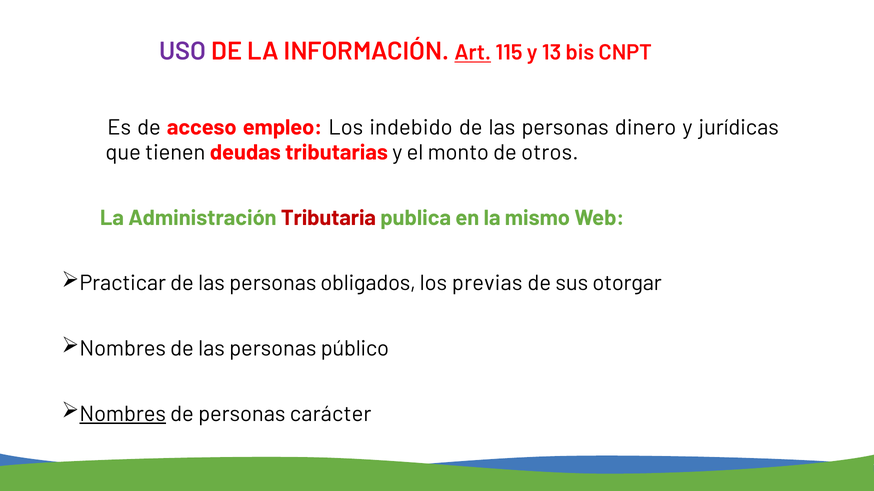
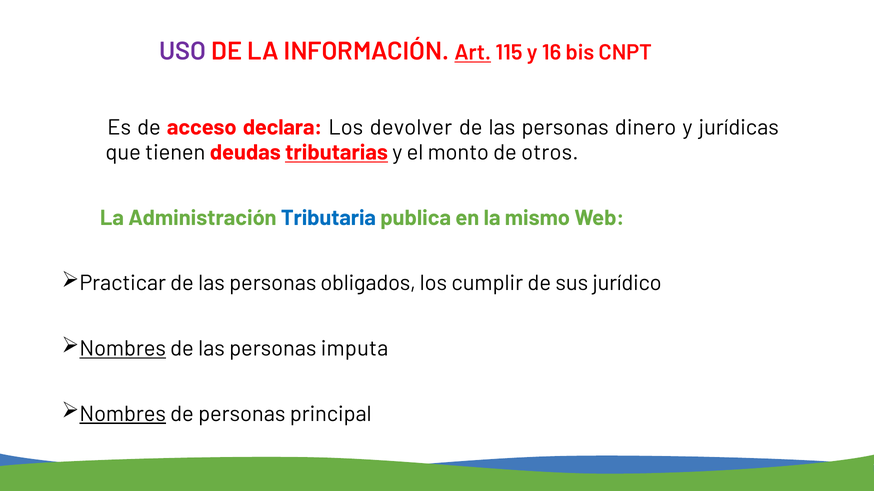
13: 13 -> 16
empleo: empleo -> declara
indebido: indebido -> devolver
tributarias underline: none -> present
Tributaria colour: red -> blue
previas: previas -> cumplir
otorgar: otorgar -> jurídico
Nombres at (123, 349) underline: none -> present
público: público -> imputa
carácter: carácter -> principal
